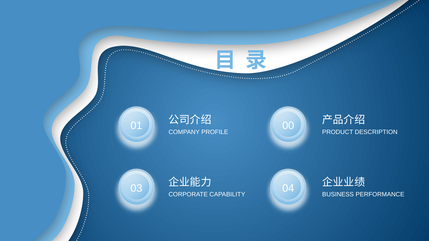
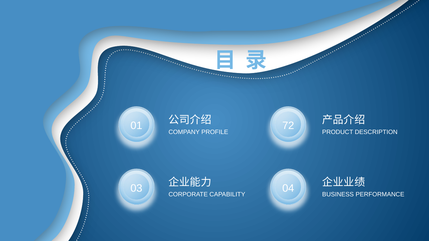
00: 00 -> 72
